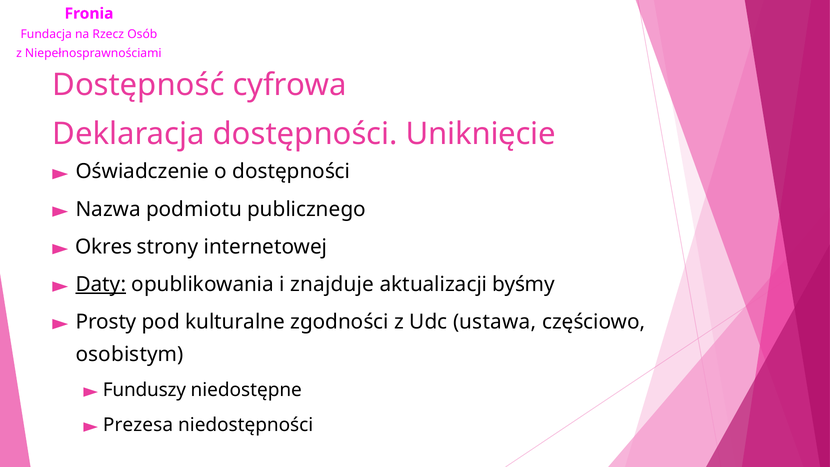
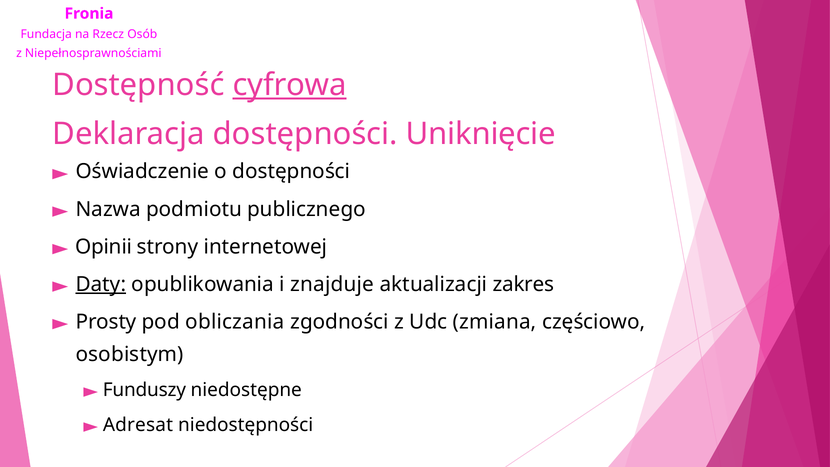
cyfrowa underline: none -> present
Okres: Okres -> Opinii
byśmy: byśmy -> zakres
kulturalne: kulturalne -> obliczania
ustawa: ustawa -> zmiana
Prezesa: Prezesa -> Adresat
